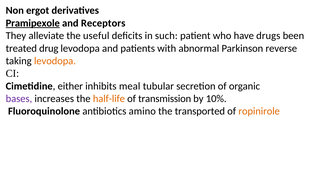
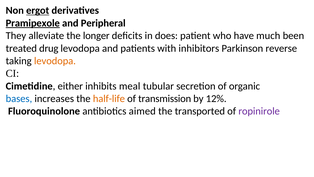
ergot underline: none -> present
Receptors: Receptors -> Peripheral
useful: useful -> longer
such: such -> does
drugs: drugs -> much
abnormal: abnormal -> inhibitors
bases colour: purple -> blue
10%: 10% -> 12%
amino: amino -> aimed
ropinirole colour: orange -> purple
